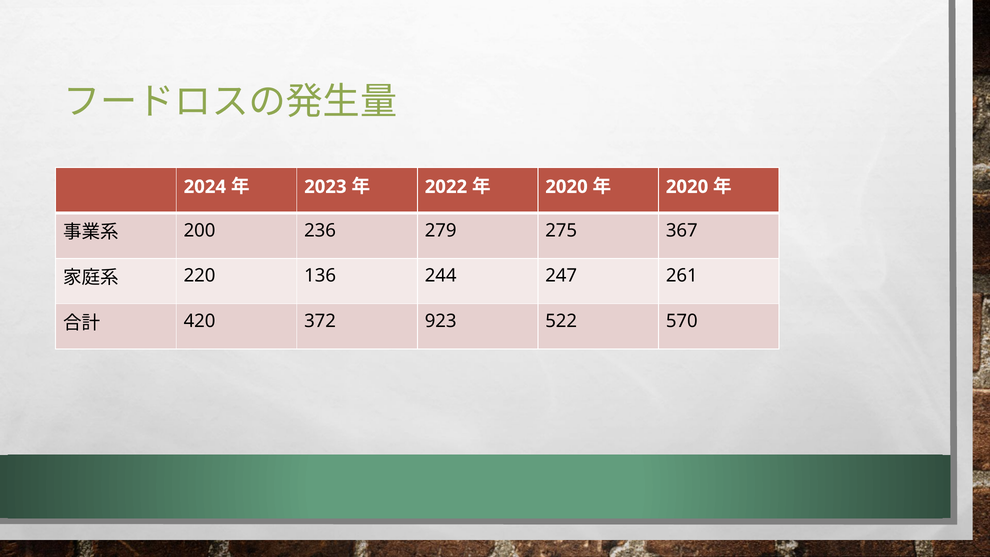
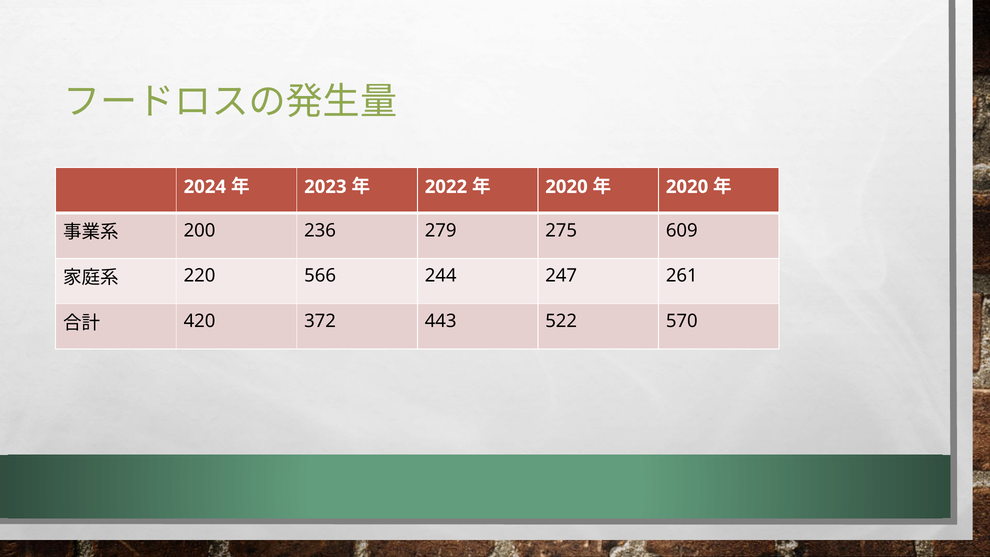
367: 367 -> 609
136: 136 -> 566
923: 923 -> 443
